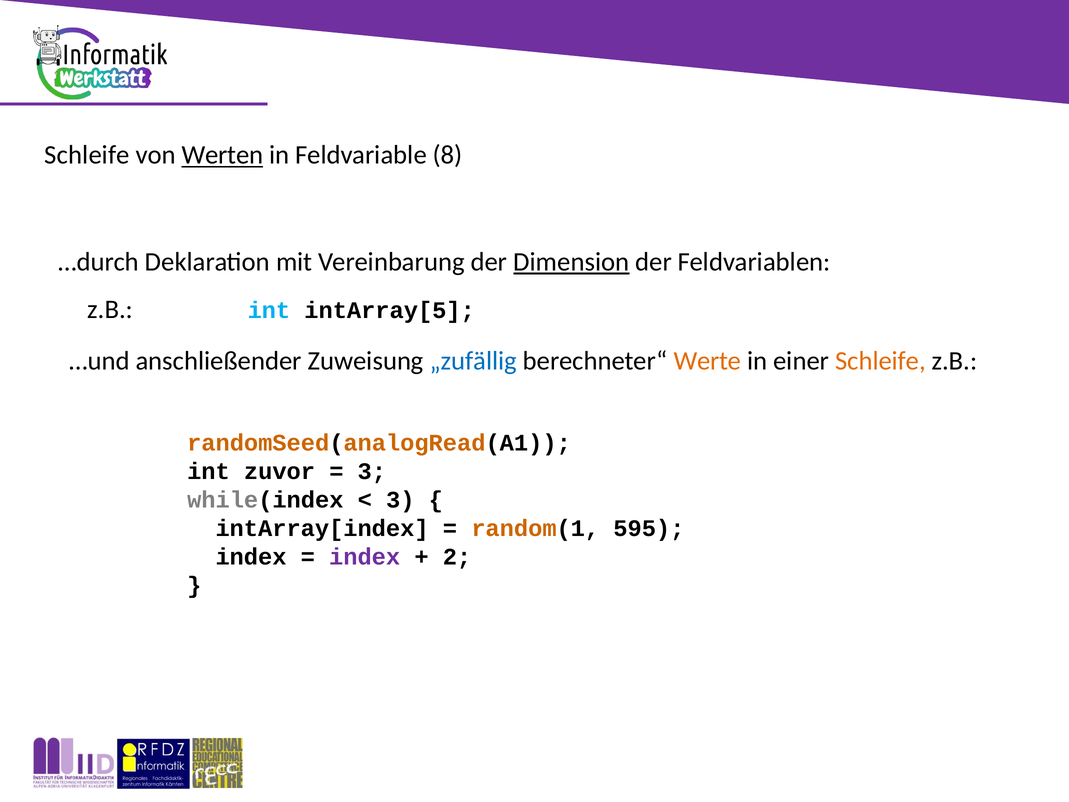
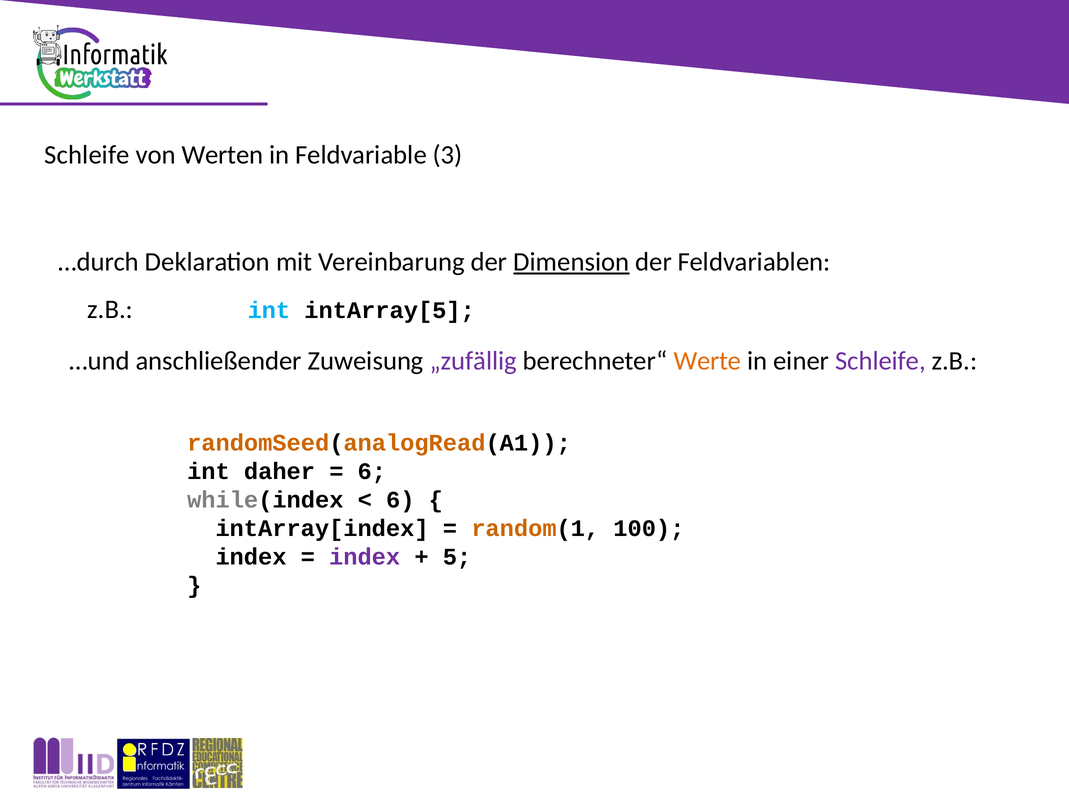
Werten underline: present -> none
8: 8 -> 3
„zufällig colour: blue -> purple
Schleife at (881, 361) colour: orange -> purple
zuvor: zuvor -> daher
3 at (372, 471): 3 -> 6
3 at (400, 500): 3 -> 6
595: 595 -> 100
2: 2 -> 5
